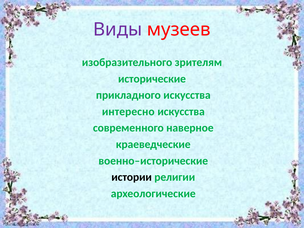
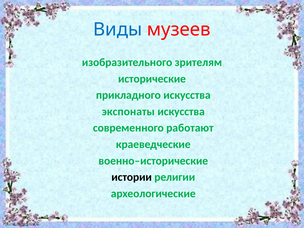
Виды colour: purple -> blue
интересно: интересно -> экспонаты
наверное: наверное -> работают
